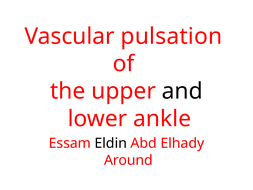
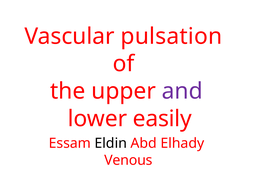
and colour: black -> purple
ankle: ankle -> easily
Around: Around -> Venous
